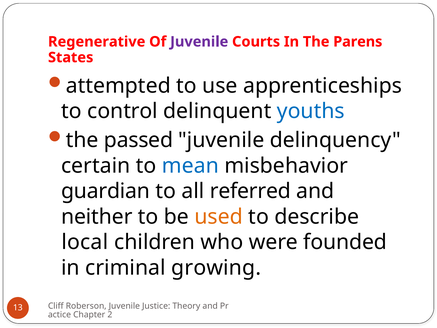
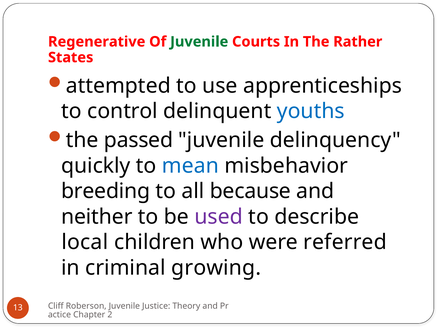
Juvenile at (199, 42) colour: purple -> green
Parens: Parens -> Rather
certain: certain -> quickly
guardian: guardian -> breeding
referred: referred -> because
used colour: orange -> purple
founded: founded -> referred
